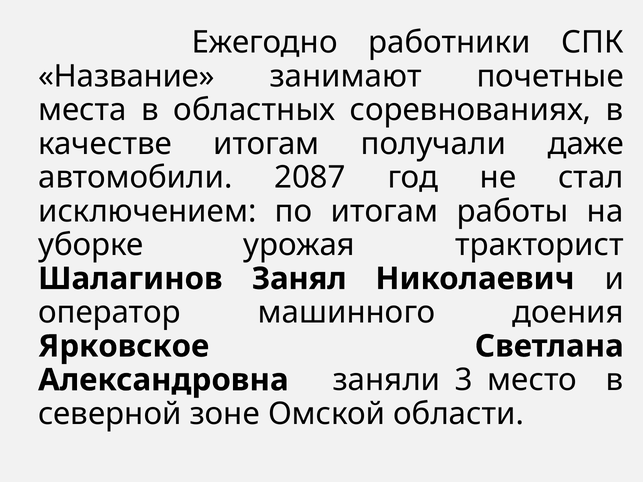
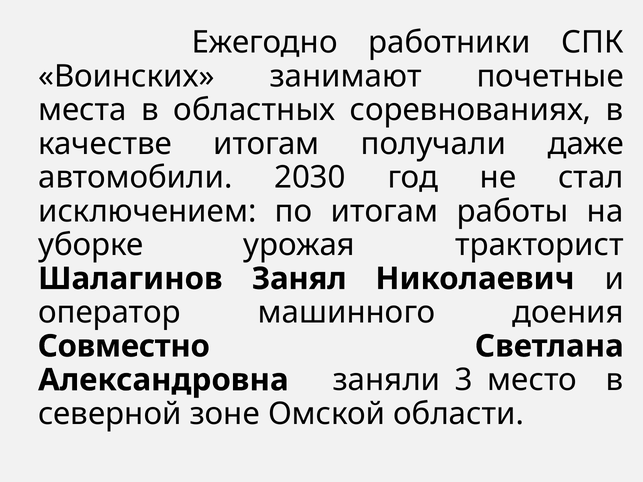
Название: Название -> Воинских
2087: 2087 -> 2030
Ярковское: Ярковское -> Совместно
